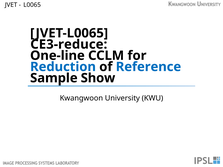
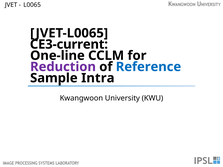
CE3-reduce: CE3-reduce -> CE3-current
Reduction colour: blue -> purple
Show: Show -> Intra
